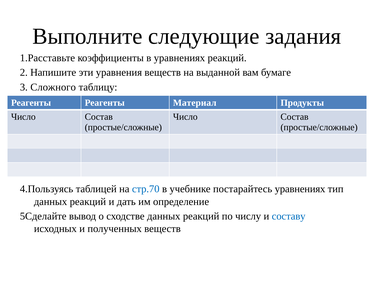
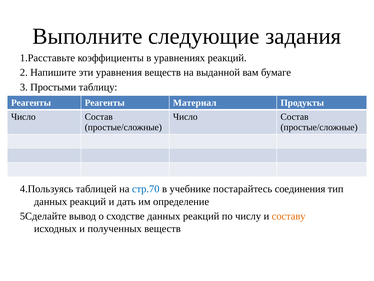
Сложного: Сложного -> Простыми
постарайтесь уравнениях: уравнениях -> соединения
составу colour: blue -> orange
